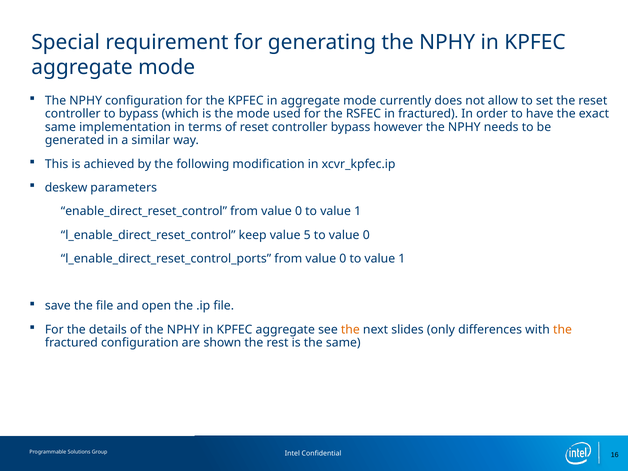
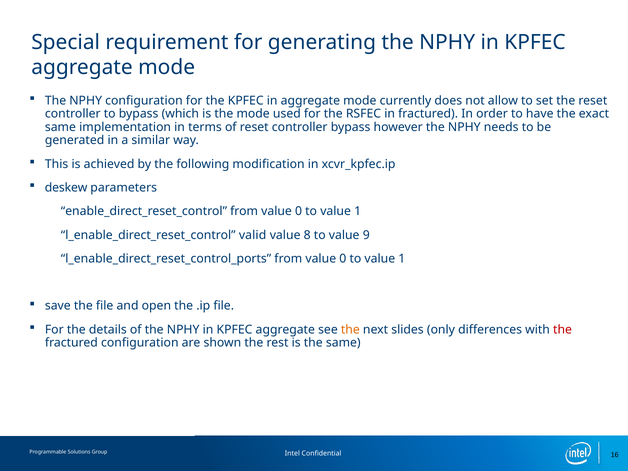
keep: keep -> valid
5: 5 -> 8
to value 0: 0 -> 9
the at (563, 330) colour: orange -> red
